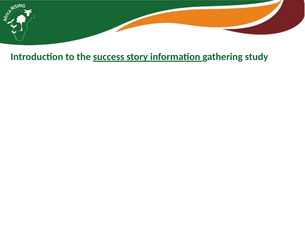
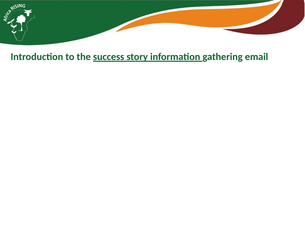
study: study -> email
